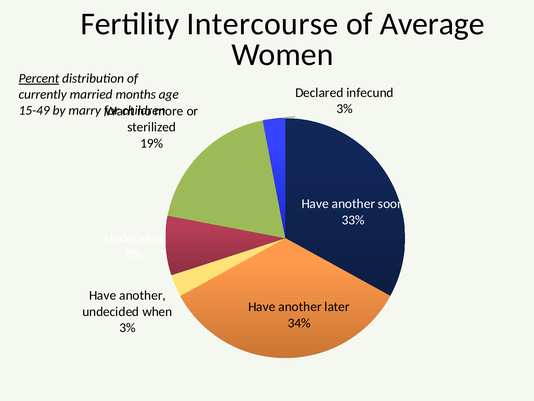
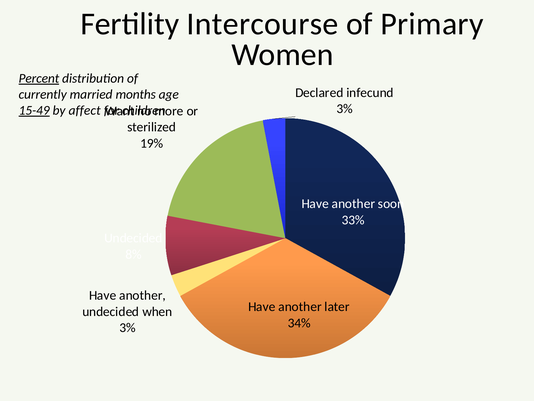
Average: Average -> Primary
15-49 underline: none -> present
marry: marry -> affect
